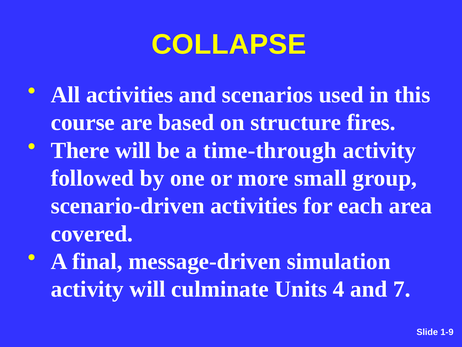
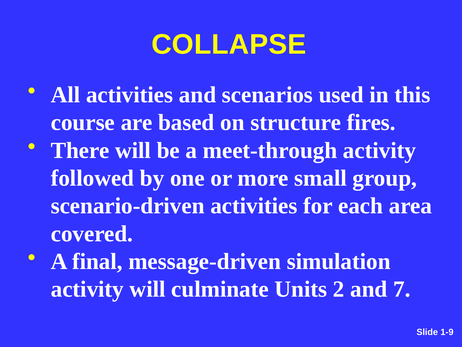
time-through: time-through -> meet-through
4: 4 -> 2
